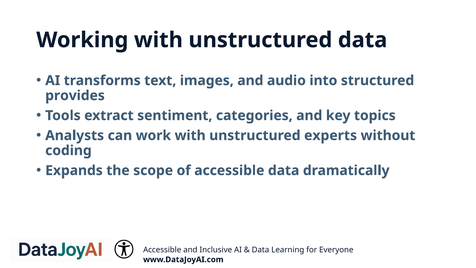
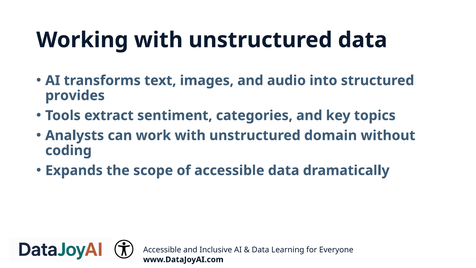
experts: experts -> domain
